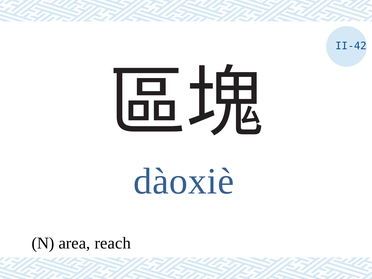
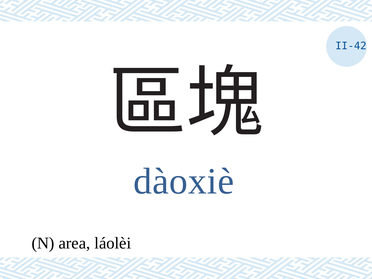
reach: reach -> láolèi
